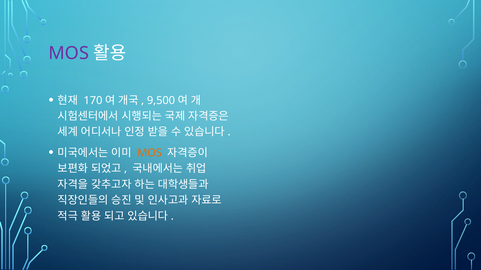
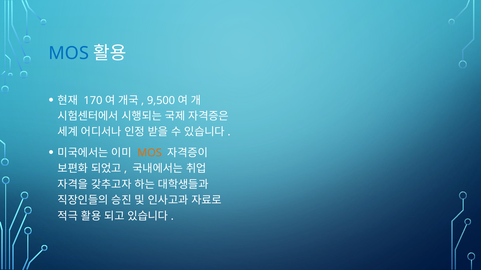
MOS at (69, 53) colour: purple -> blue
